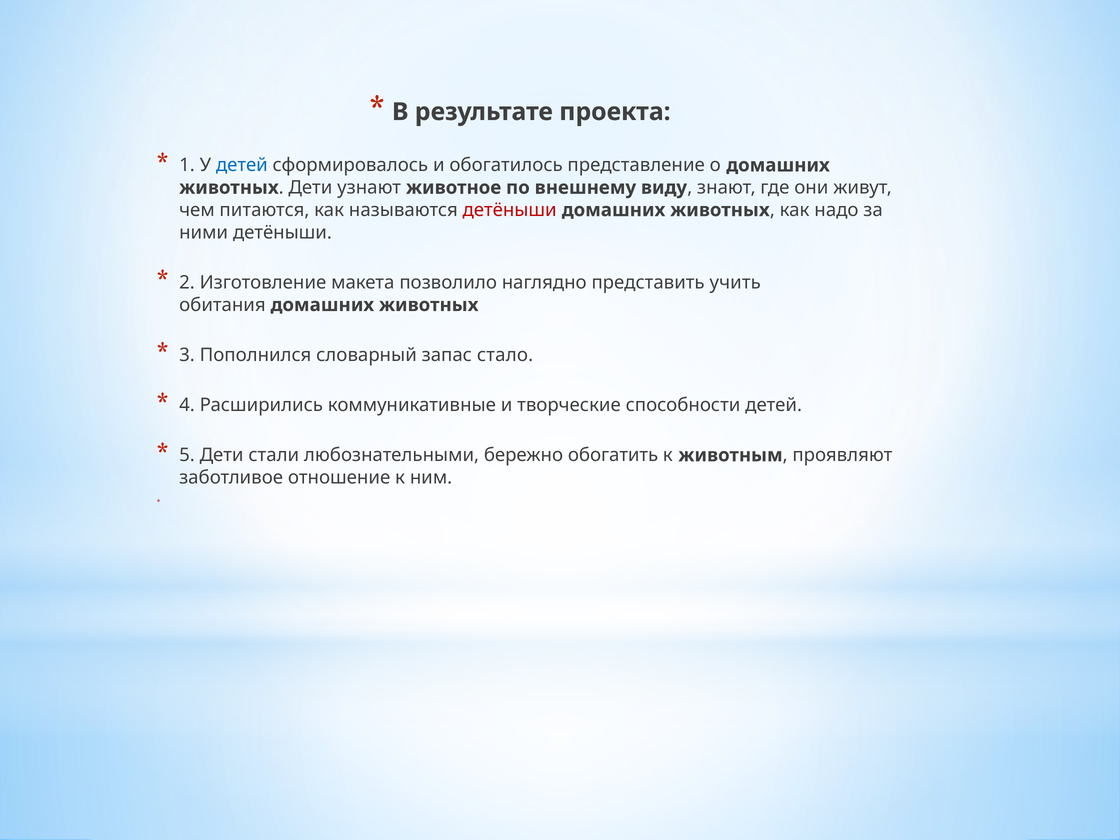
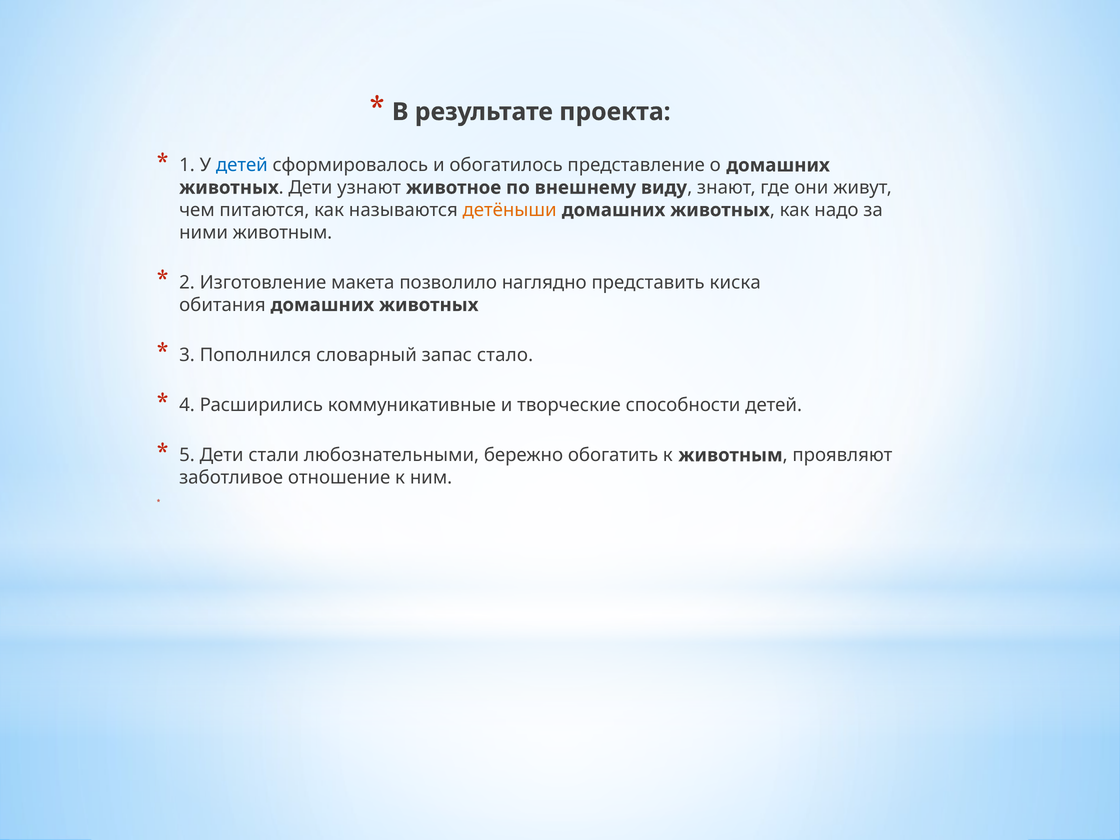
детёныши at (510, 210) colour: red -> orange
ними детёныши: детёныши -> животным
учить: учить -> киска
